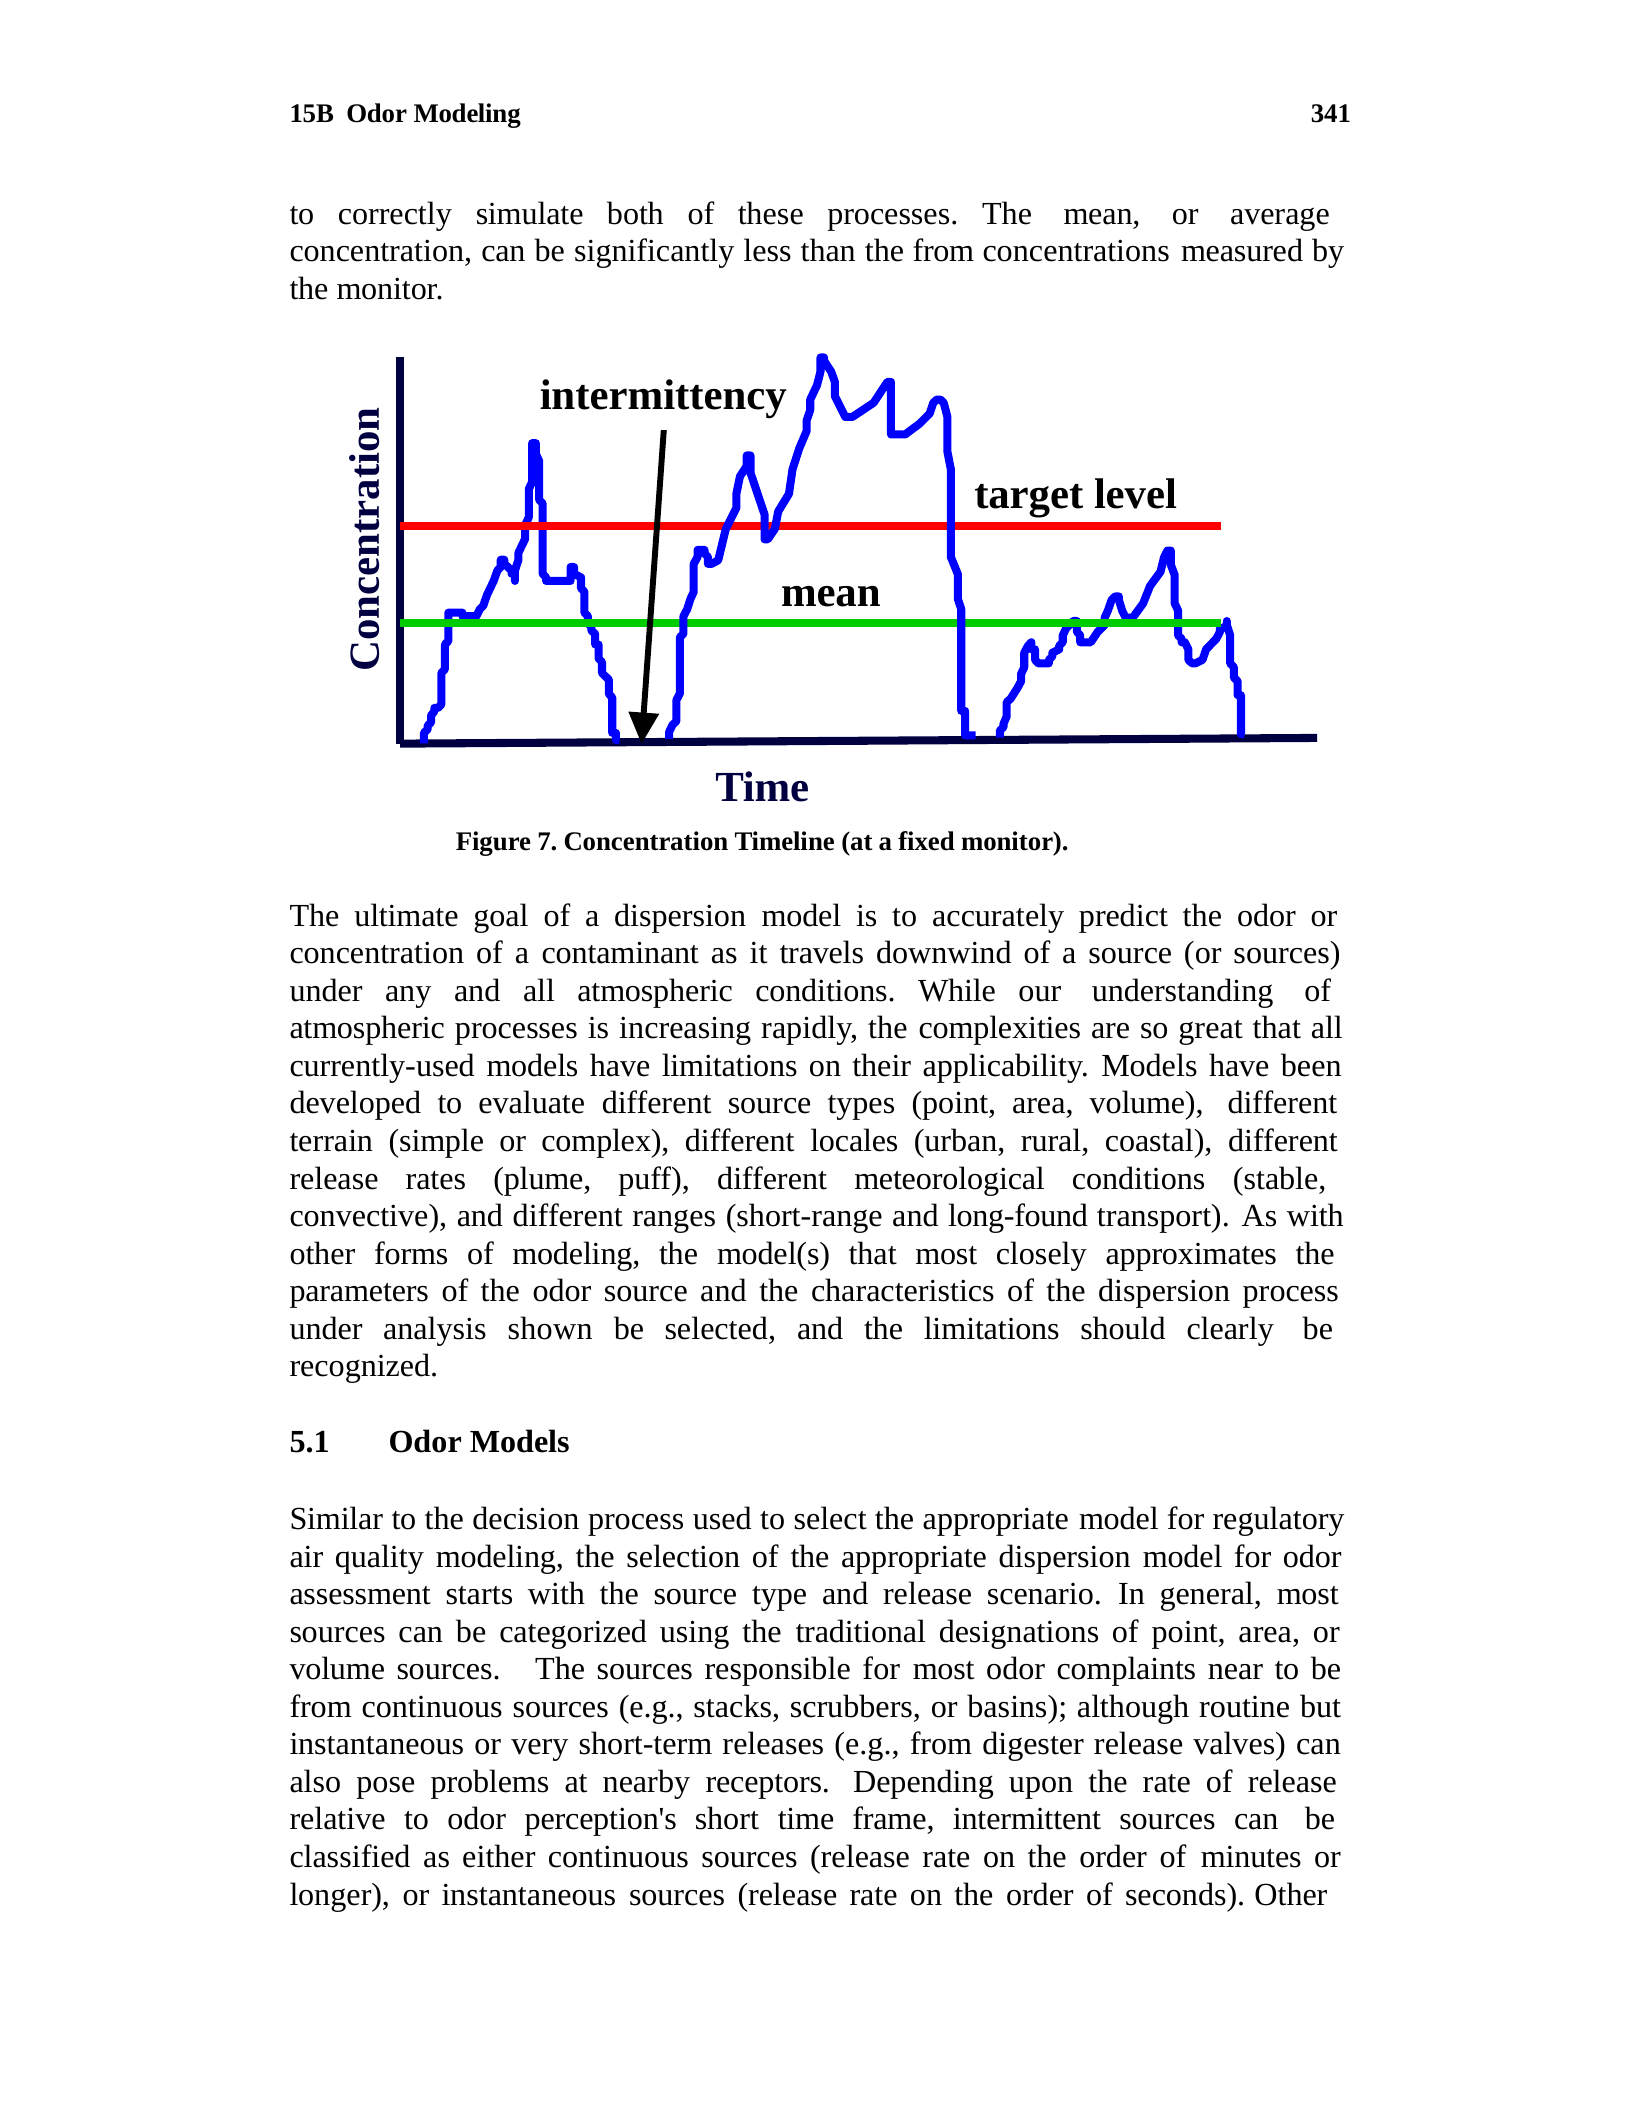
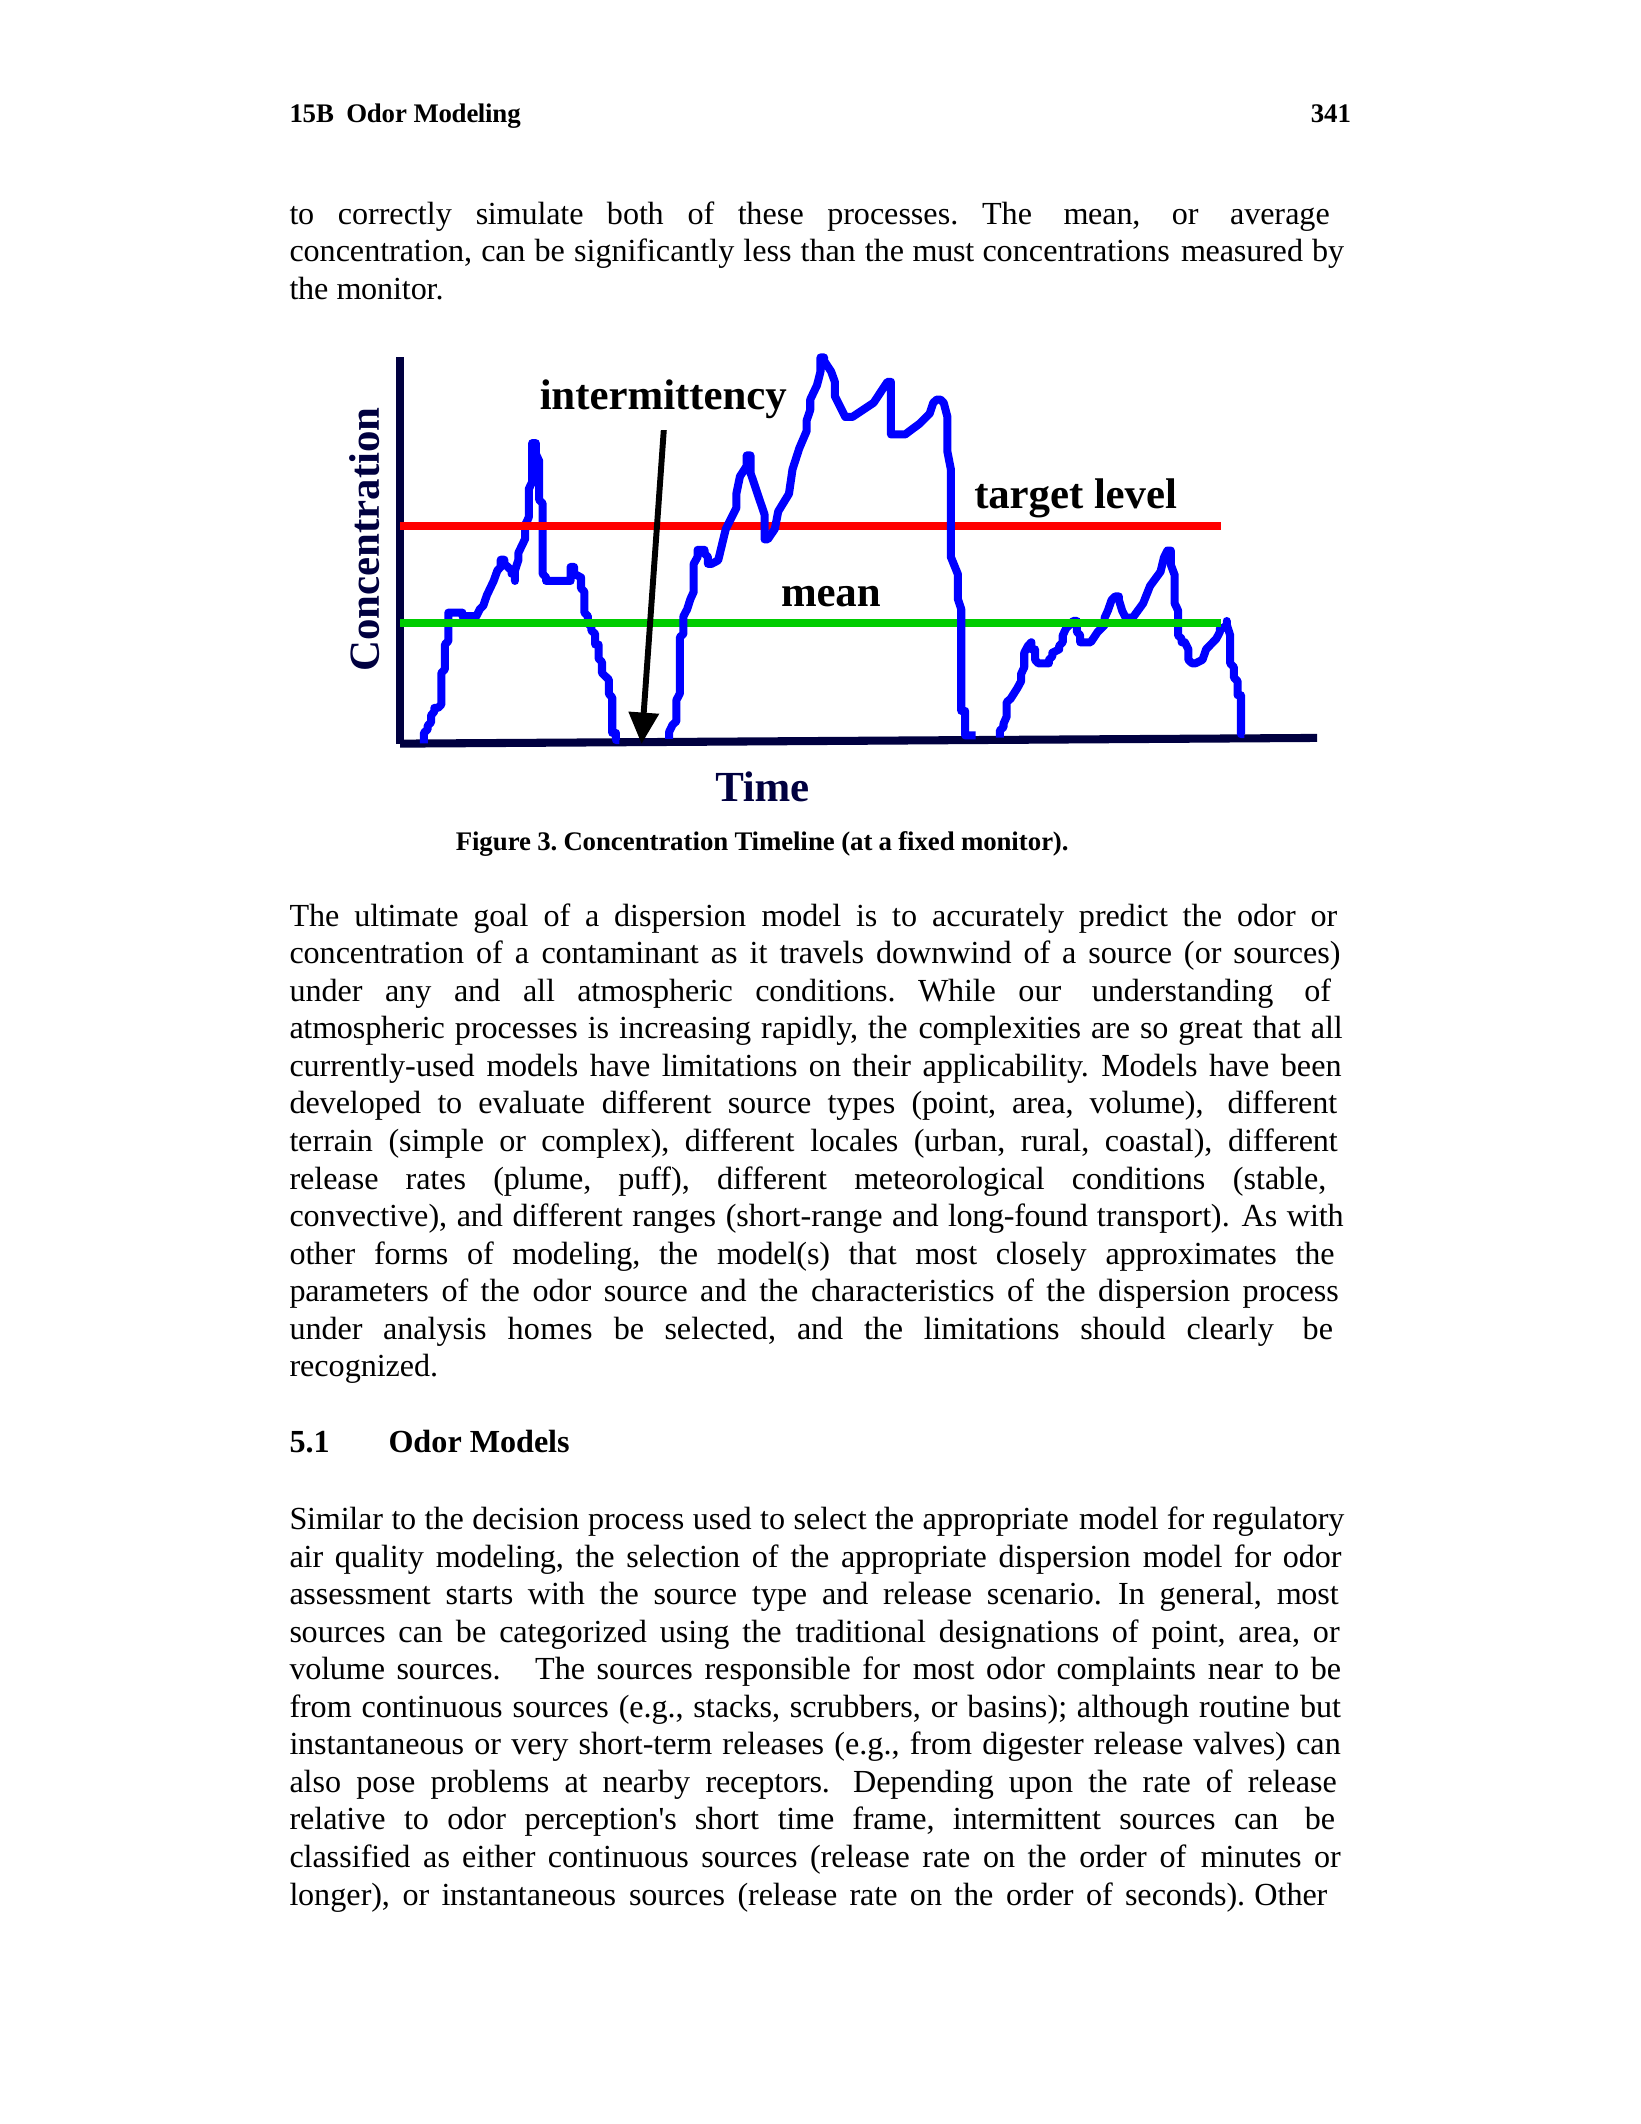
the from: from -> must
7: 7 -> 3
shown: shown -> homes
